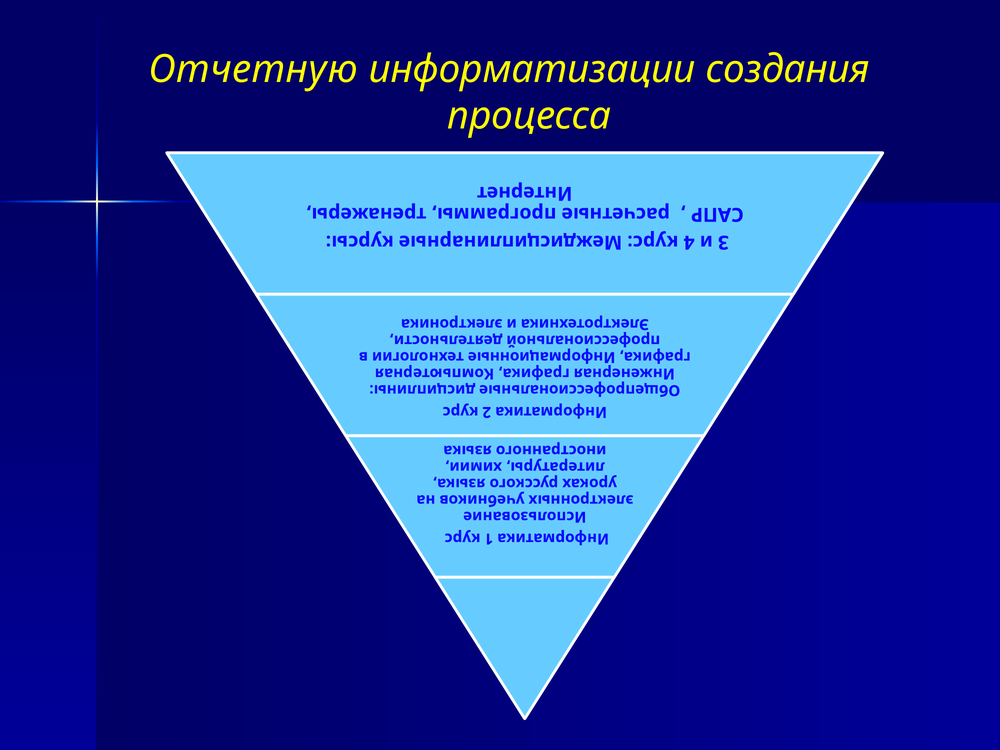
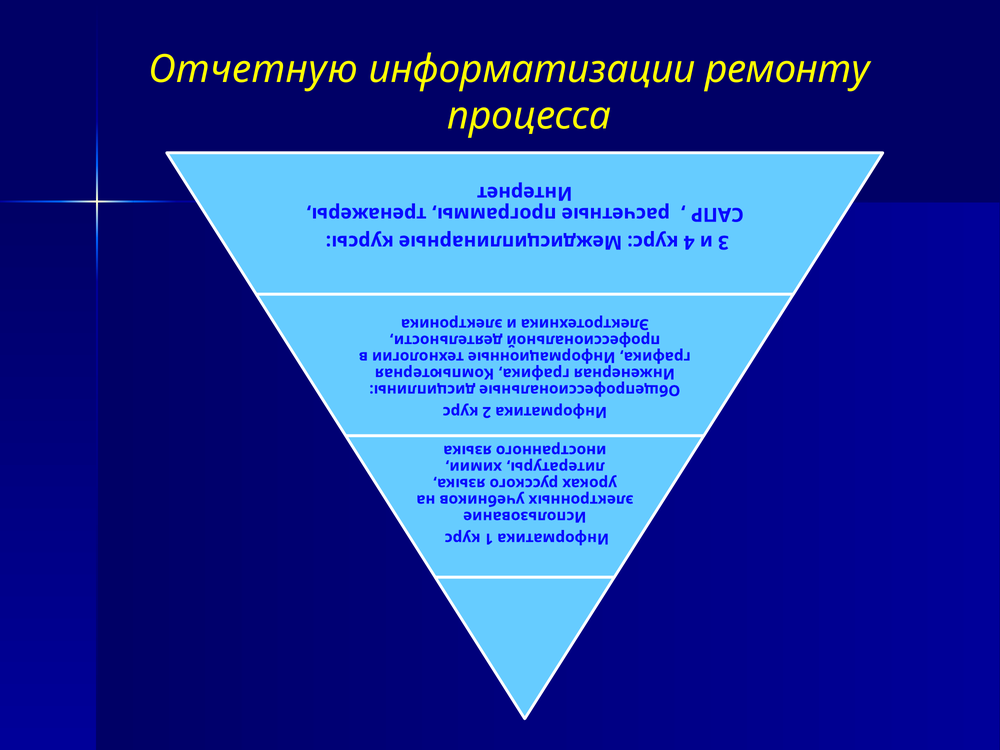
создания: создания -> ремонту
